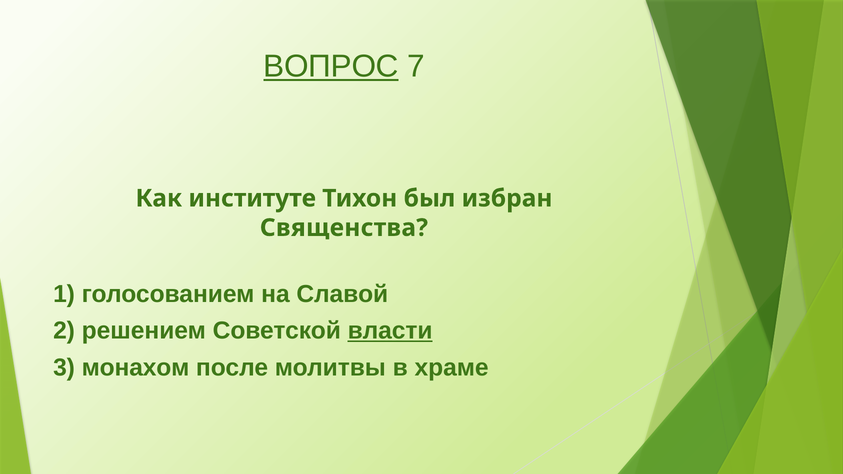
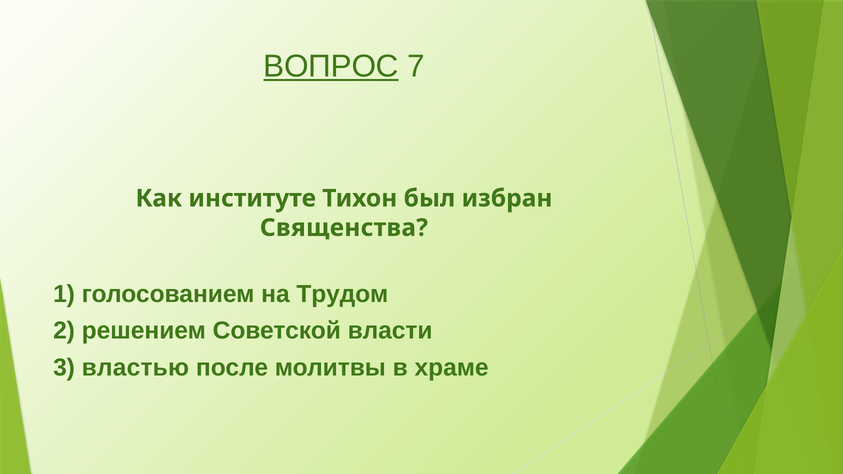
Славой: Славой -> Трудом
власти underline: present -> none
монахом: монахом -> властью
